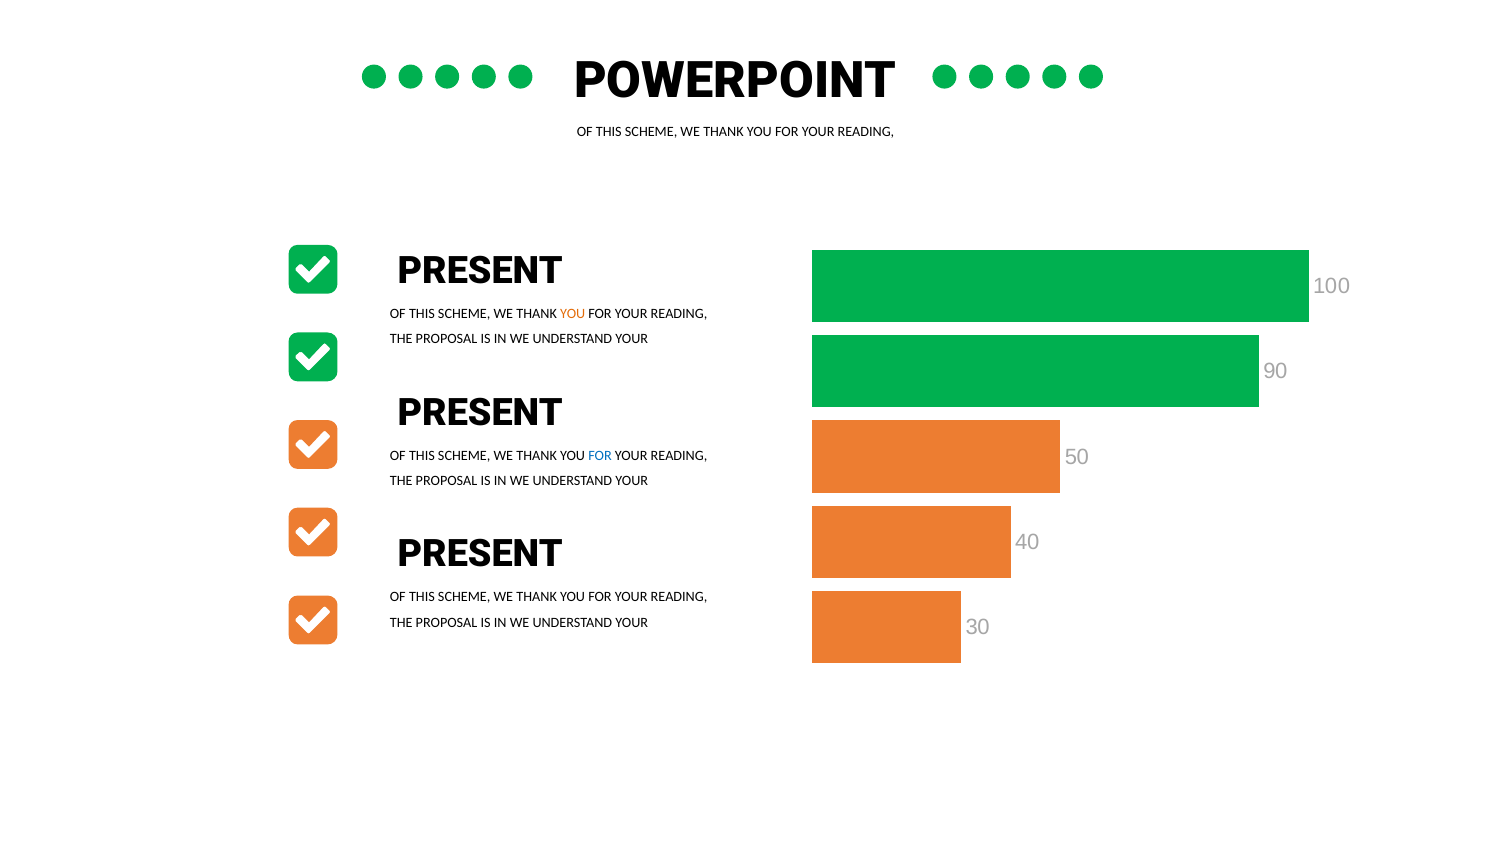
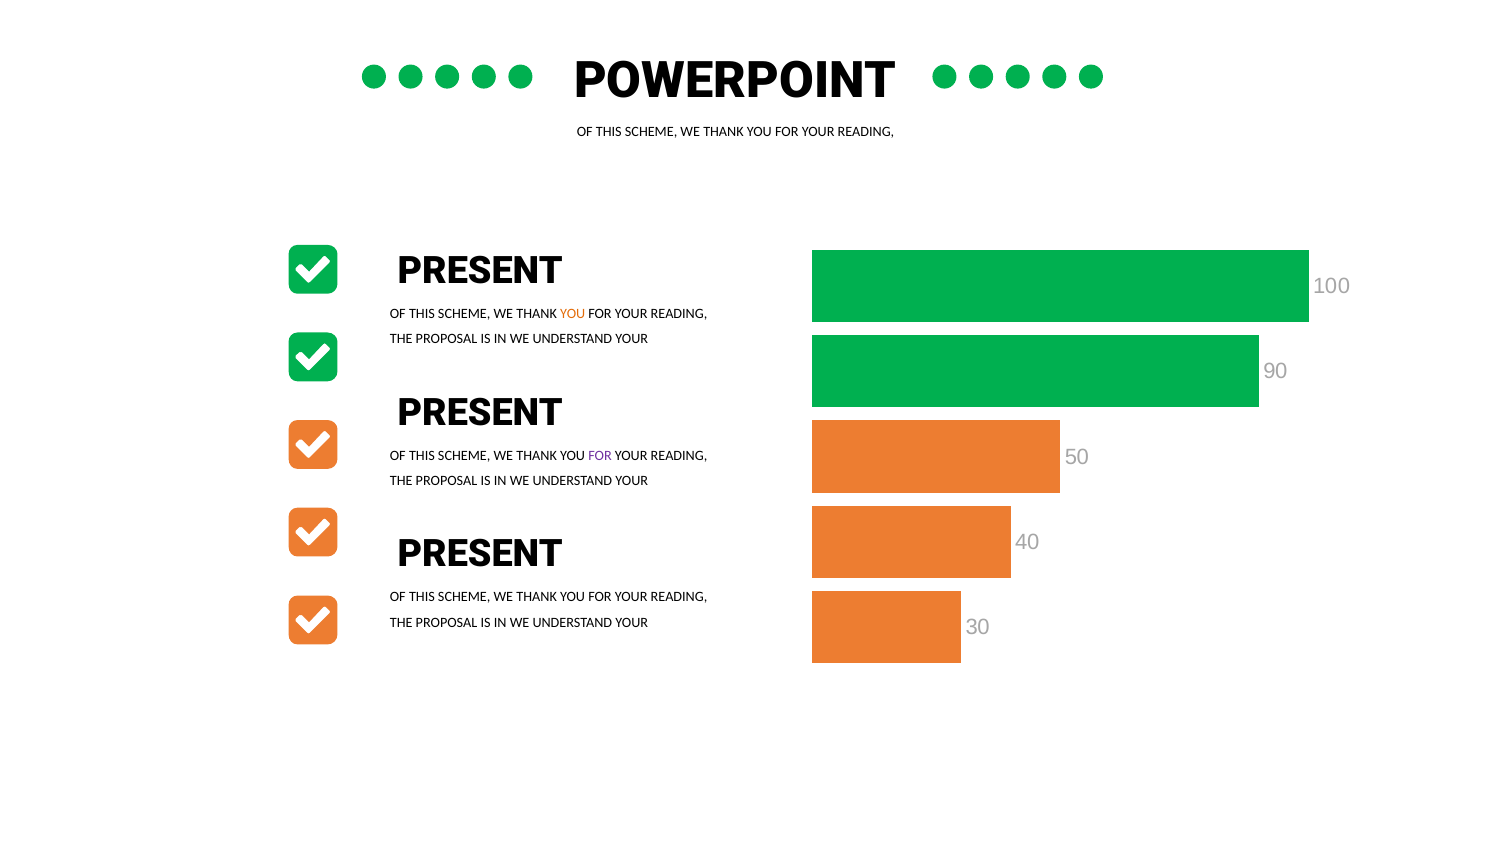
FOR at (600, 455) colour: blue -> purple
